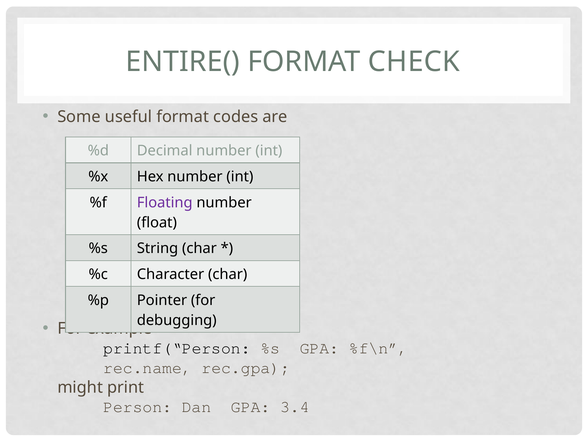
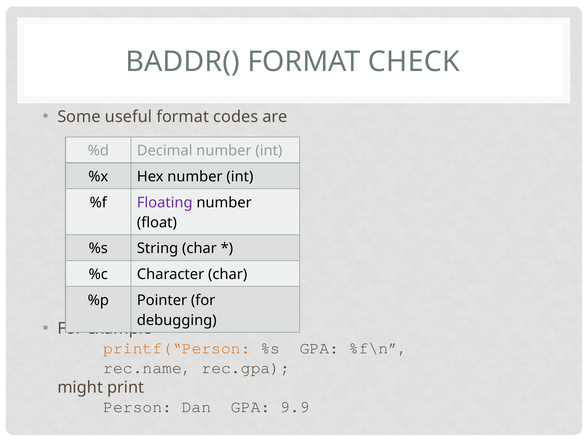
ENTIRE(: ENTIRE( -> BADDR(
printf(“Person colour: black -> orange
3.4: 3.4 -> 9.9
